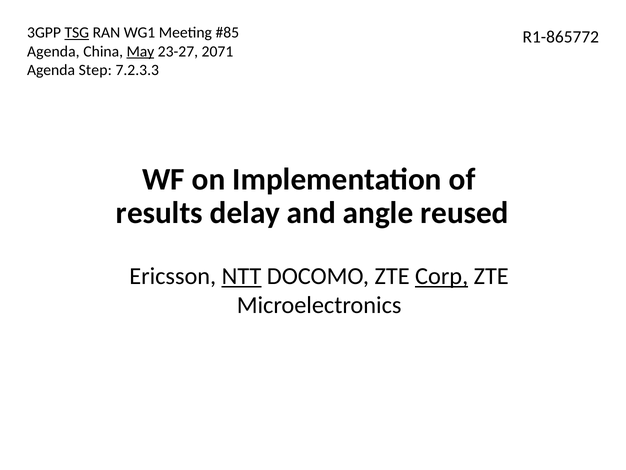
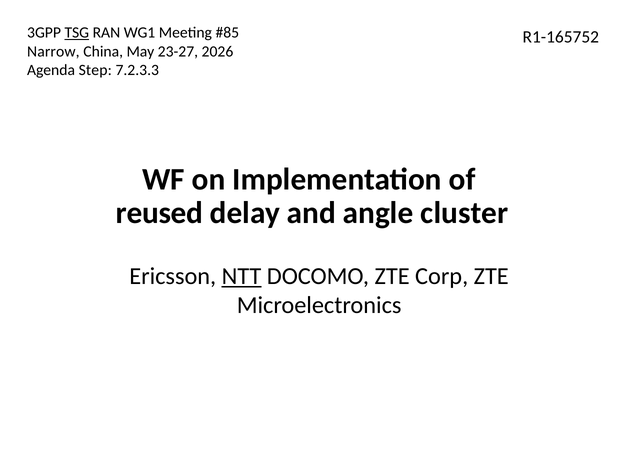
R1-865772: R1-865772 -> R1-165752
Agenda at (53, 51): Agenda -> Narrow
May underline: present -> none
2071: 2071 -> 2026
results: results -> reused
reused: reused -> cluster
Corp underline: present -> none
